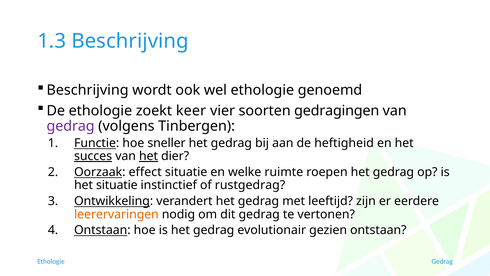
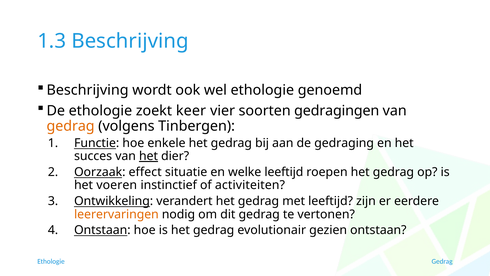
gedrag at (71, 126) colour: purple -> orange
sneller: sneller -> enkele
heftigheid: heftigheid -> gedraging
succes underline: present -> none
welke ruimte: ruimte -> leeftijd
het situatie: situatie -> voeren
rustgedrag: rustgedrag -> activiteiten
